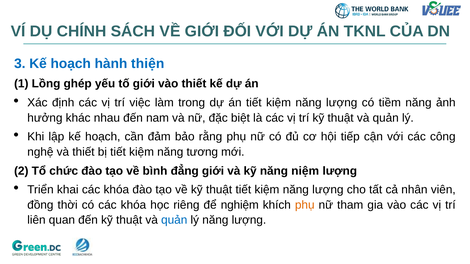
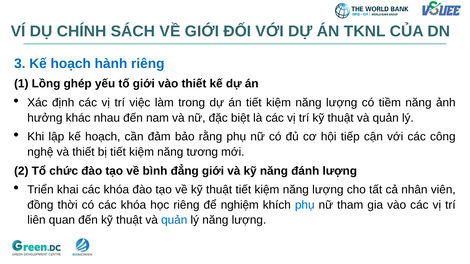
hành thiện: thiện -> riêng
niệm: niệm -> đánh
phụ at (305, 205) colour: orange -> blue
